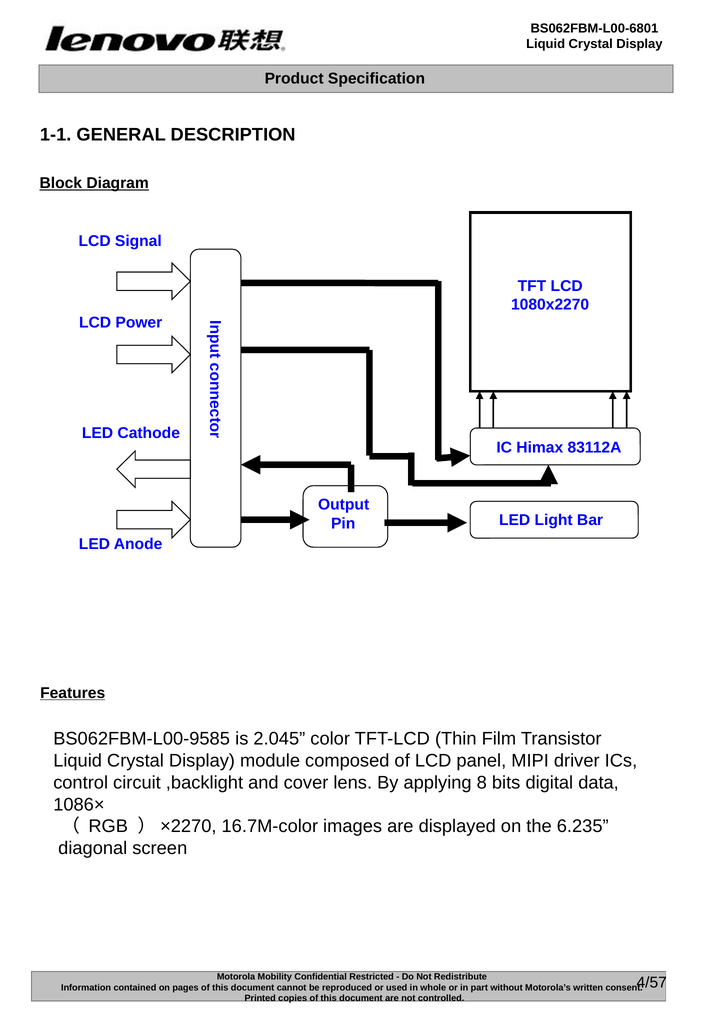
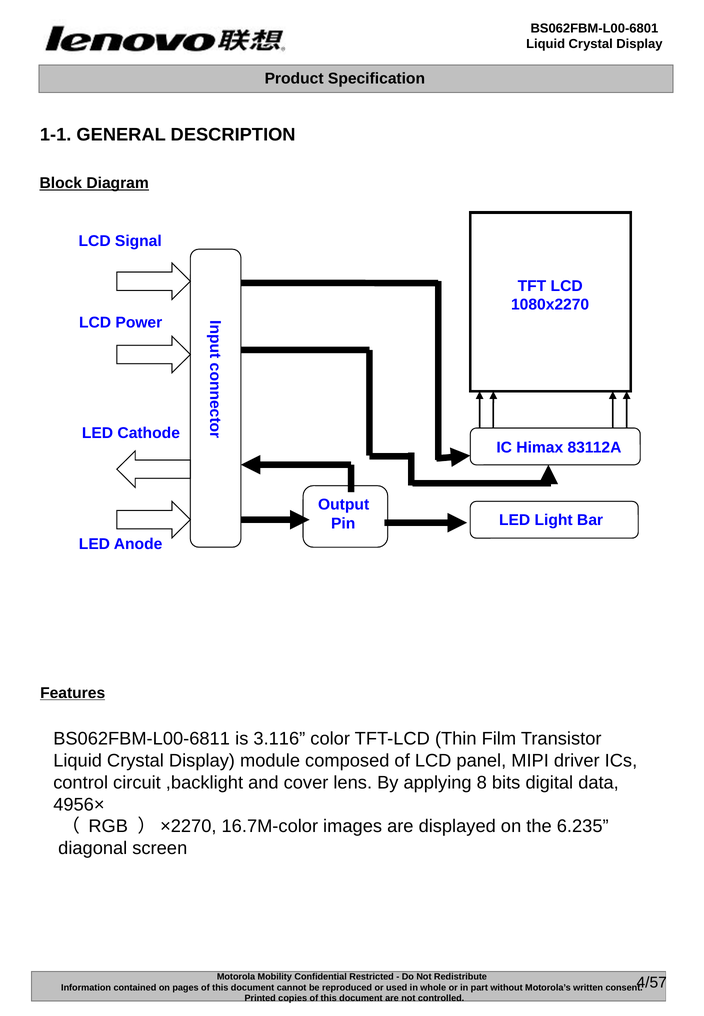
BS062FBM-L00-9585: BS062FBM-L00-9585 -> BS062FBM-L00-6811
2.045: 2.045 -> 3.116
1086×: 1086× -> 4956×
